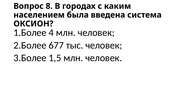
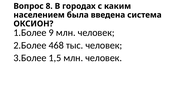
4: 4 -> 9
677: 677 -> 468
